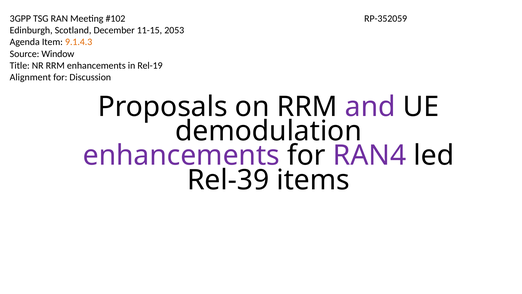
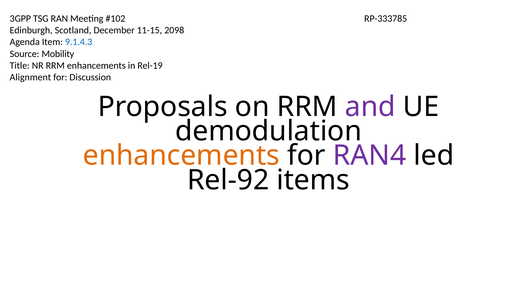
RP-352059: RP-352059 -> RP-333785
2053: 2053 -> 2098
9.1.4.3 colour: orange -> blue
Window: Window -> Mobility
enhancements at (181, 155) colour: purple -> orange
Rel-39: Rel-39 -> Rel-92
